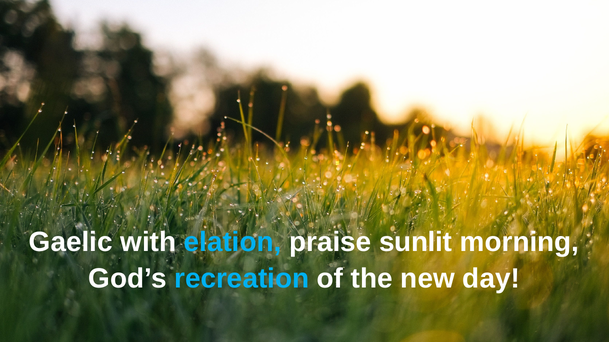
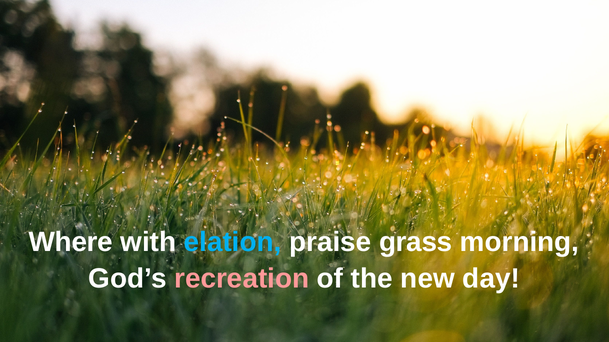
Gaelic: Gaelic -> Where
sunlit: sunlit -> grass
recreation colour: light blue -> pink
